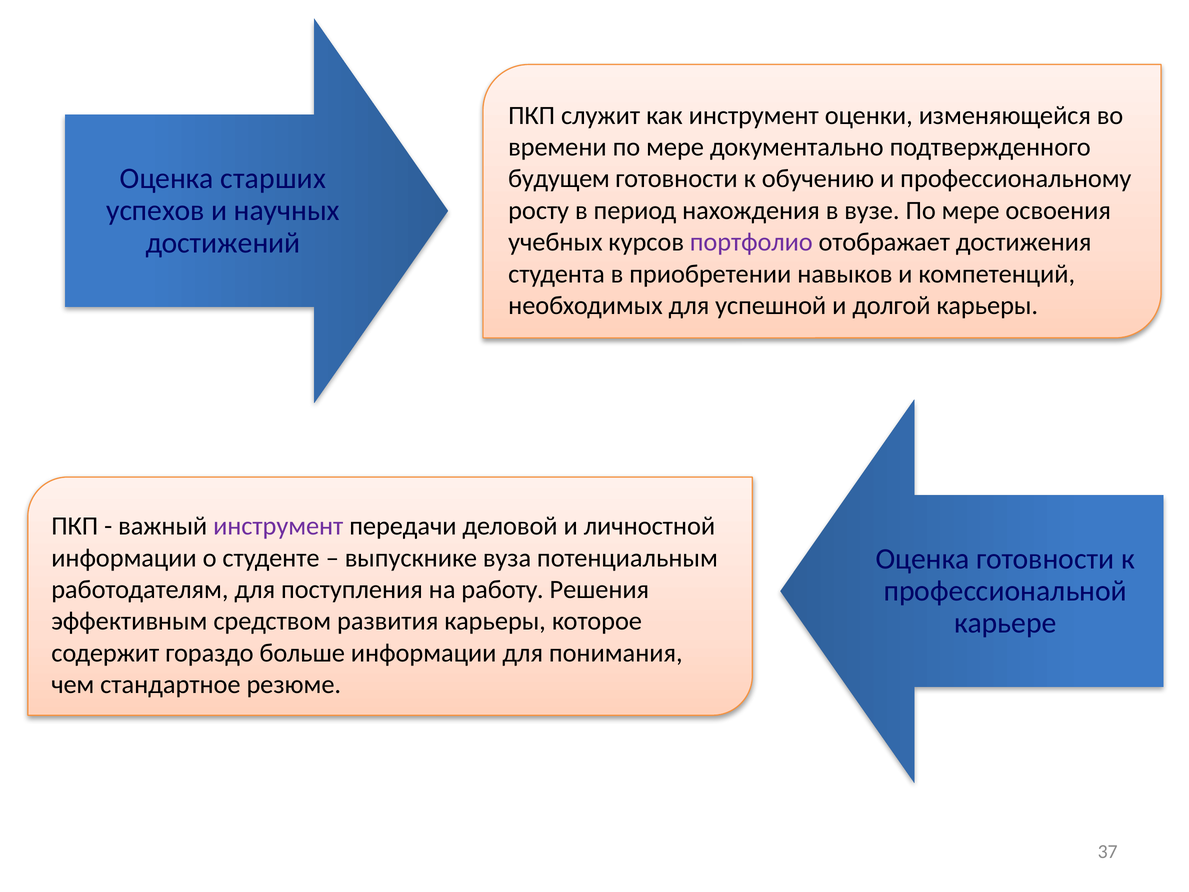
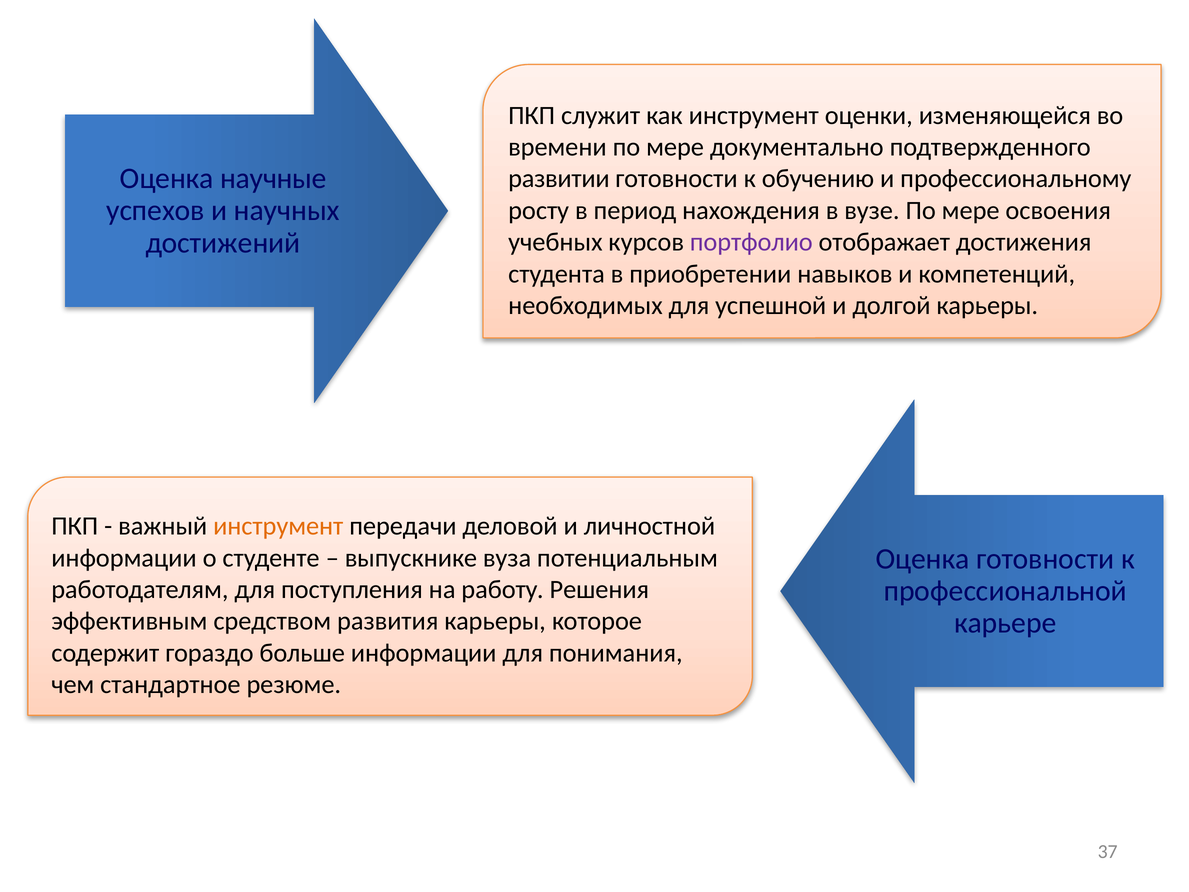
старших: старших -> научные
будущем: будущем -> развитии
инструмент at (278, 526) colour: purple -> orange
